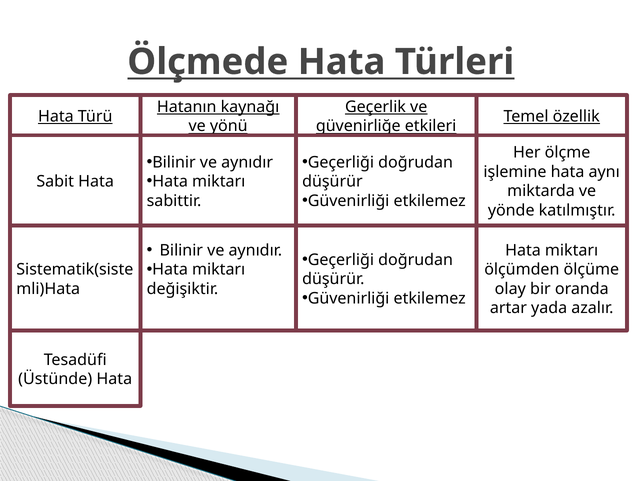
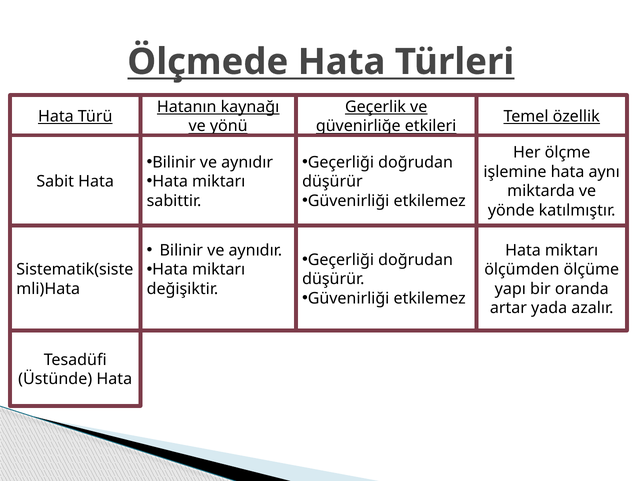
olay: olay -> yapı
